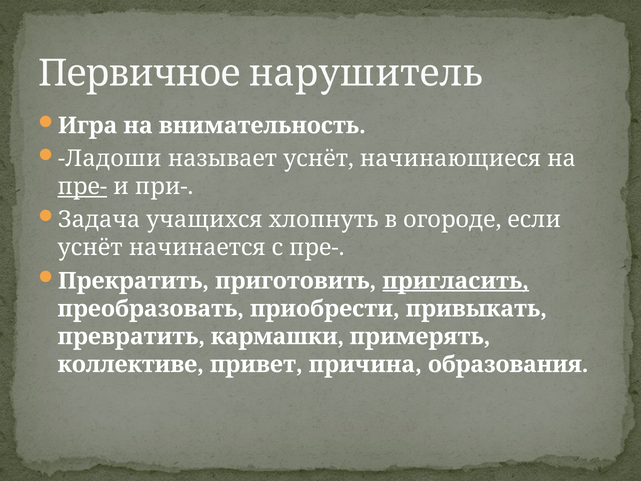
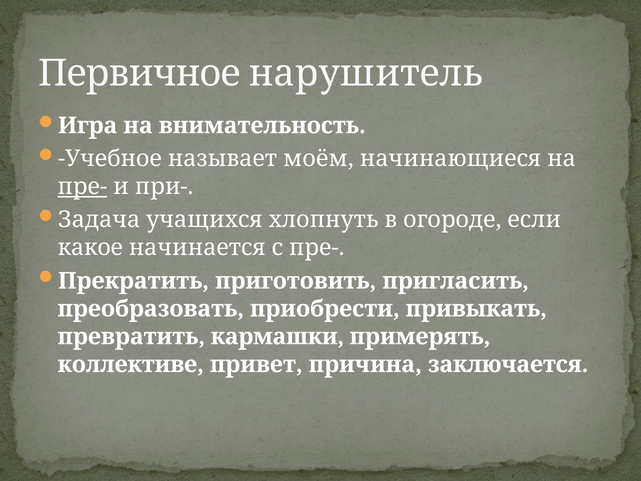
Ладоши: Ладоши -> Учебное
называет уснёт: уснёт -> моём
уснёт at (90, 248): уснёт -> какое
пригласить underline: present -> none
образования: образования -> заключается
